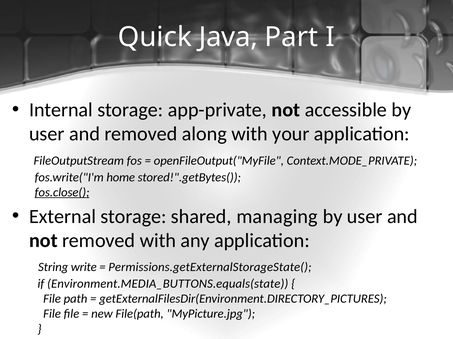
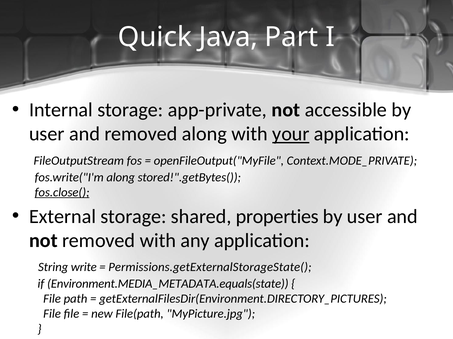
your underline: none -> present
fos.write("I'm home: home -> along
managing: managing -> properties
Environment.MEDIA_BUTTONS.equals(state: Environment.MEDIA_BUTTONS.equals(state -> Environment.MEDIA_METADATA.equals(state
